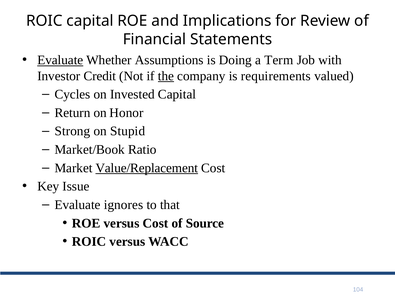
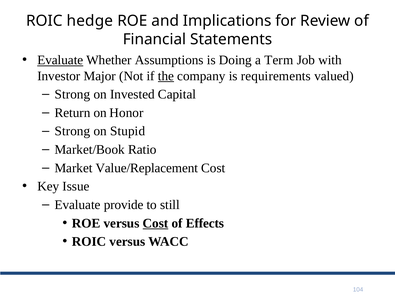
ROIC capital: capital -> hedge
Credit: Credit -> Major
Cycles at (72, 94): Cycles -> Strong
Value/Replacement underline: present -> none
ignores: ignores -> provide
that: that -> still
Cost at (156, 223) underline: none -> present
Source: Source -> Effects
